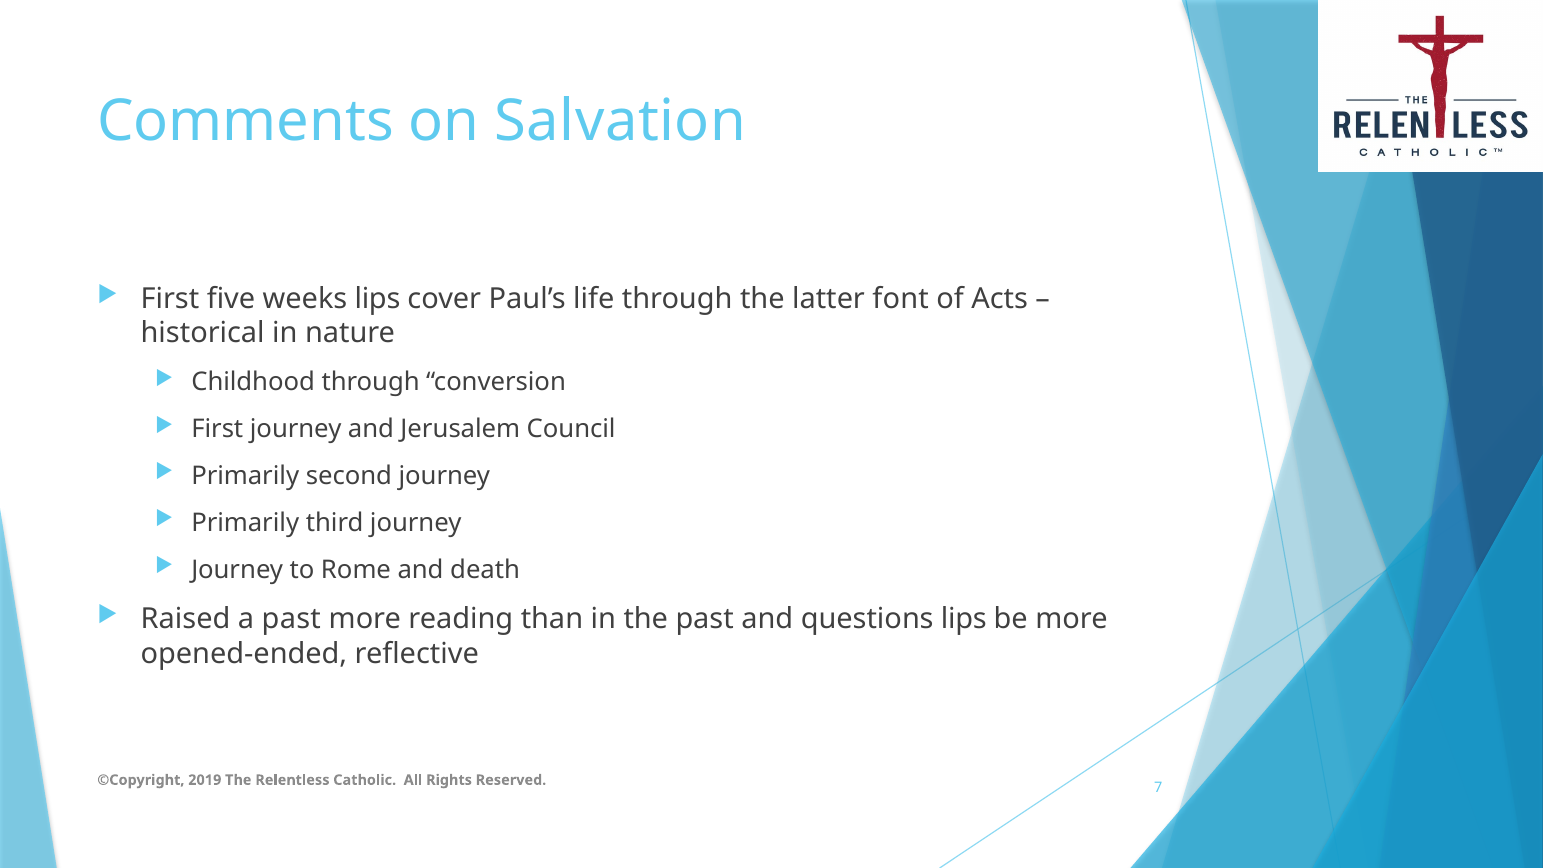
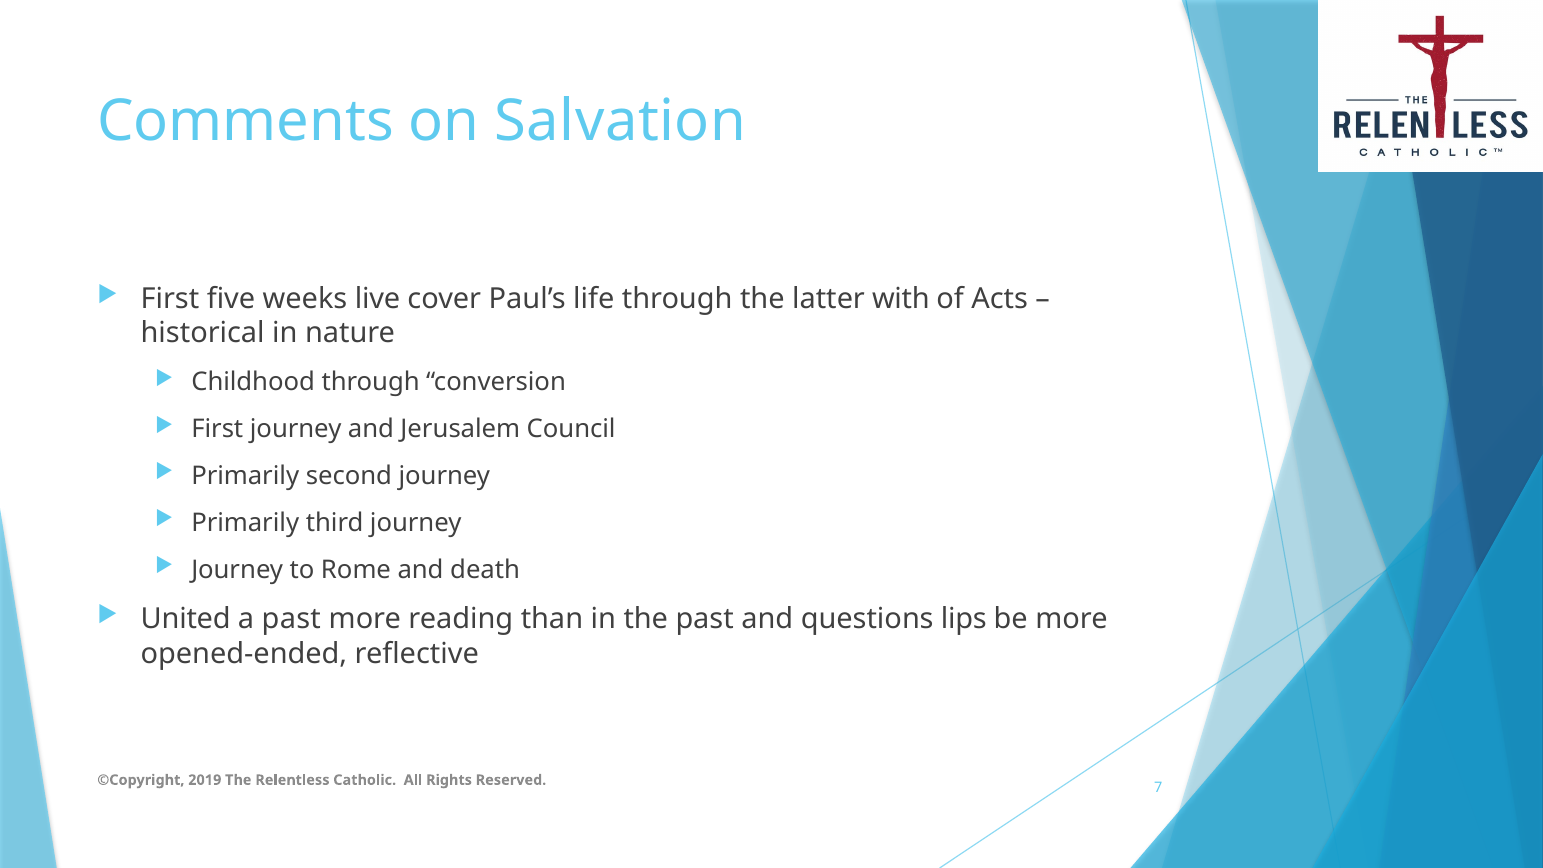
weeks lips: lips -> live
font: font -> with
Raised: Raised -> United
